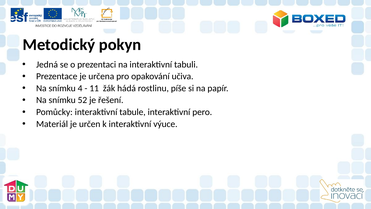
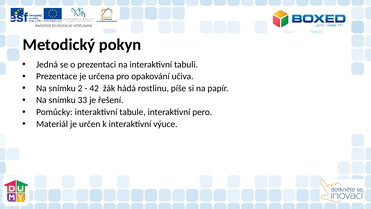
4: 4 -> 2
11: 11 -> 42
52: 52 -> 33
